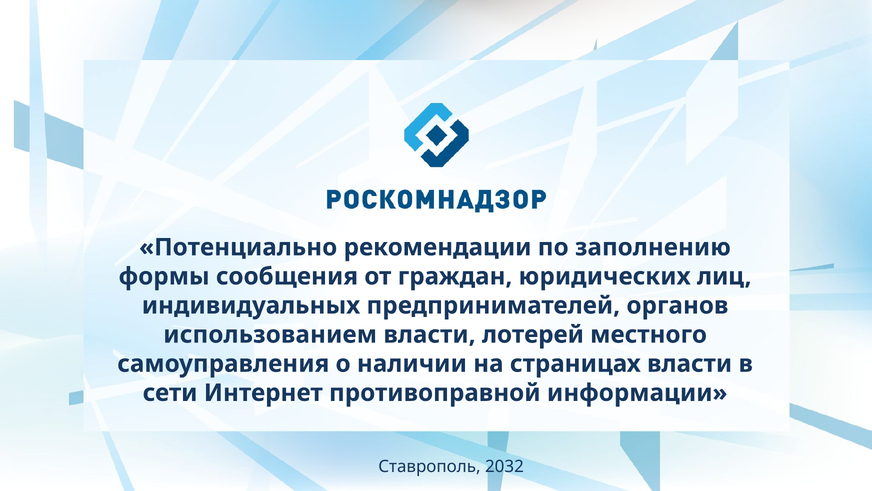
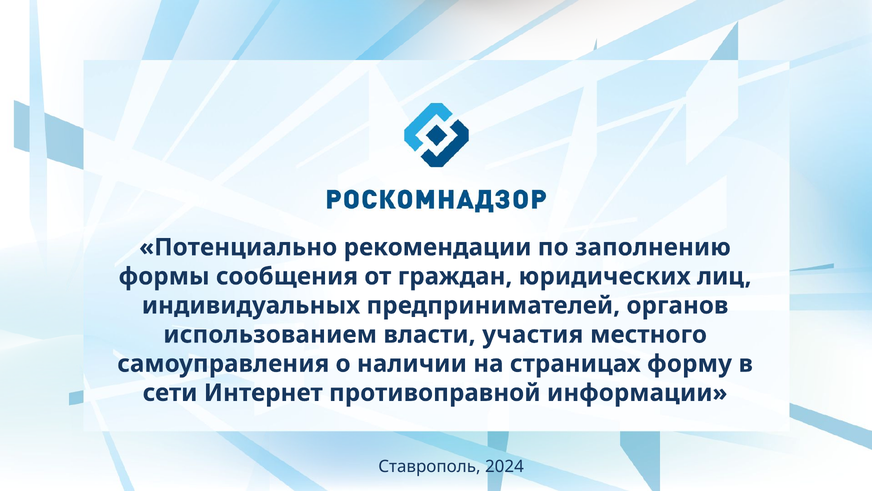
лотерей: лотерей -> участия
страницах власти: власти -> форму
2032: 2032 -> 2024
